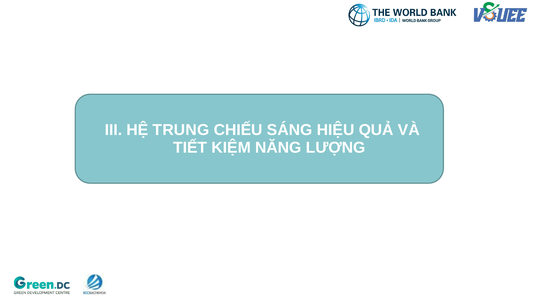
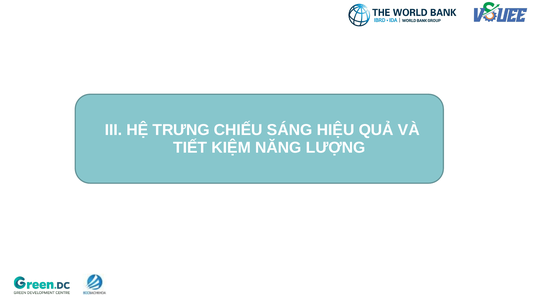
TRUNG: TRUNG -> TRƯNG
